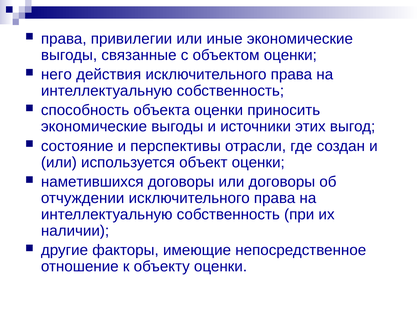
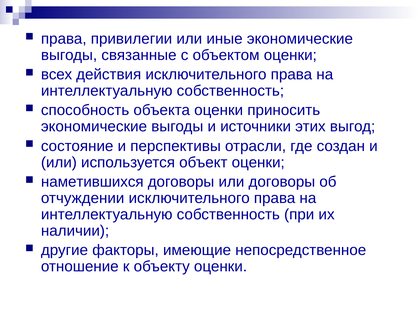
него: него -> всех
